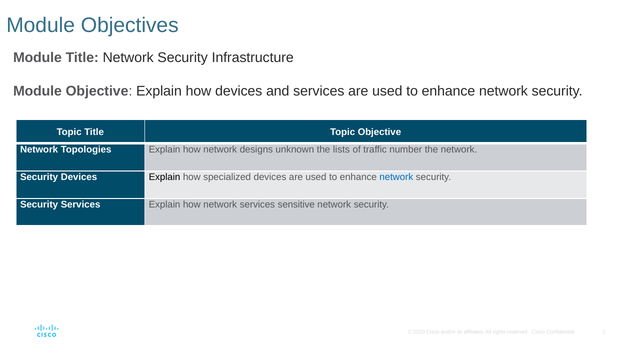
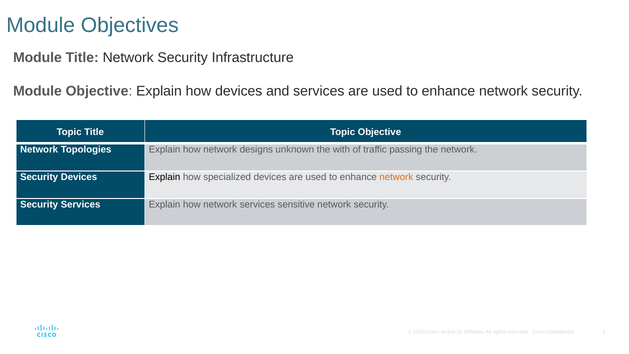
lists: lists -> with
number: number -> passing
network at (396, 177) colour: blue -> orange
